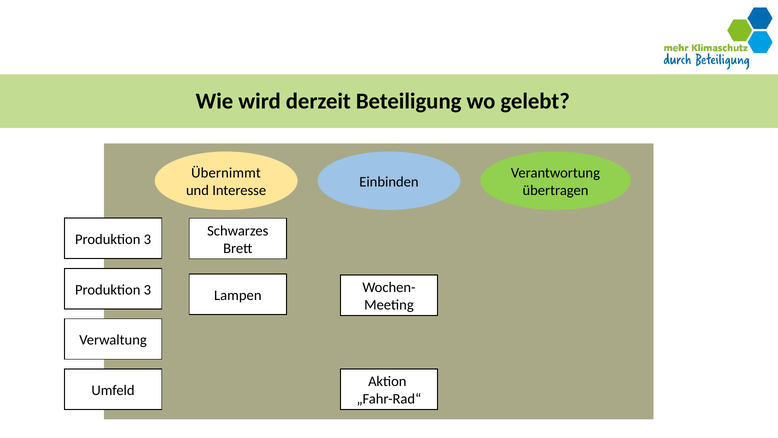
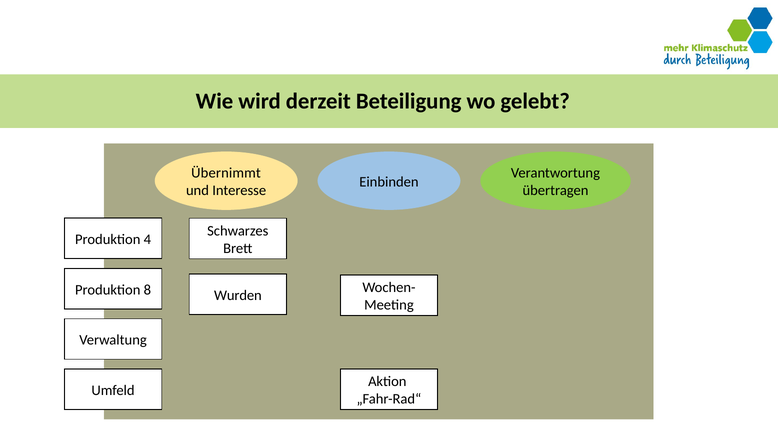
3 at (147, 239): 3 -> 4
3 at (147, 289): 3 -> 8
Lampen: Lampen -> Wurden
